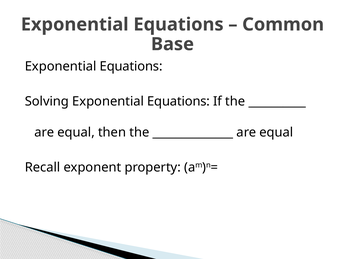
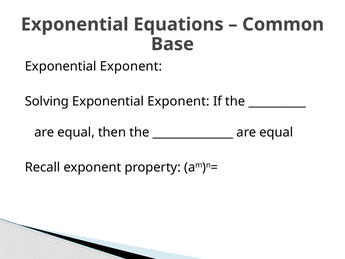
Equations at (131, 66): Equations -> Exponent
Solving Exponential Equations: Equations -> Exponent
